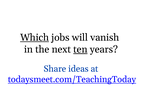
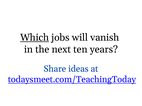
ten underline: present -> none
